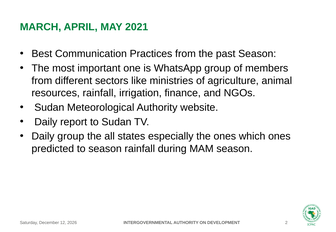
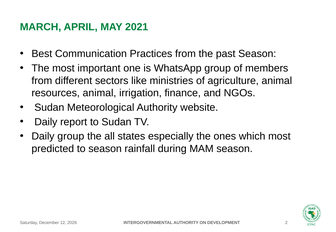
resources rainfall: rainfall -> animal
which ones: ones -> most
